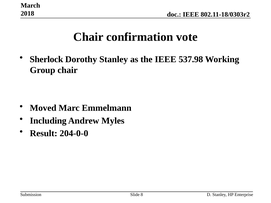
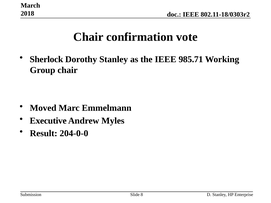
537.98: 537.98 -> 985.71
Including: Including -> Executive
